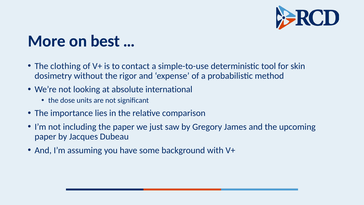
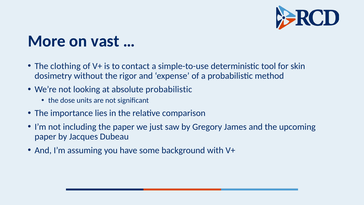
best: best -> vast
absolute international: international -> probabilistic
